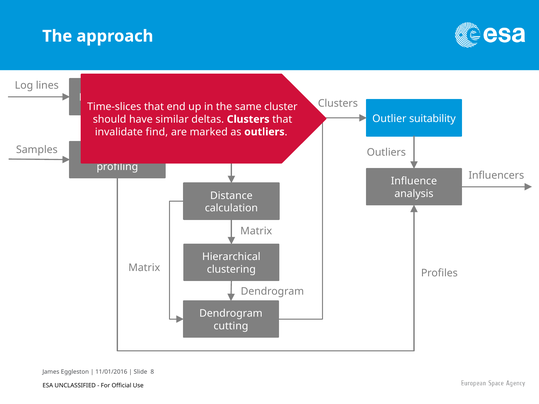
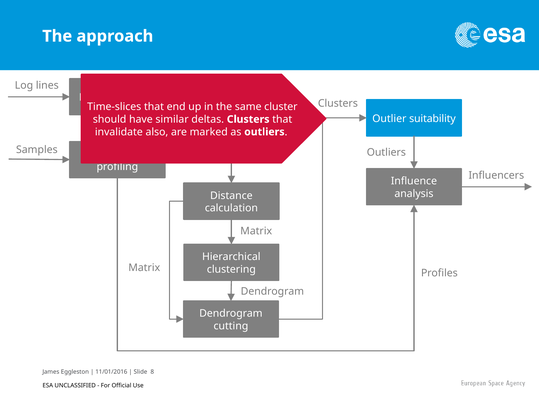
find: find -> also
